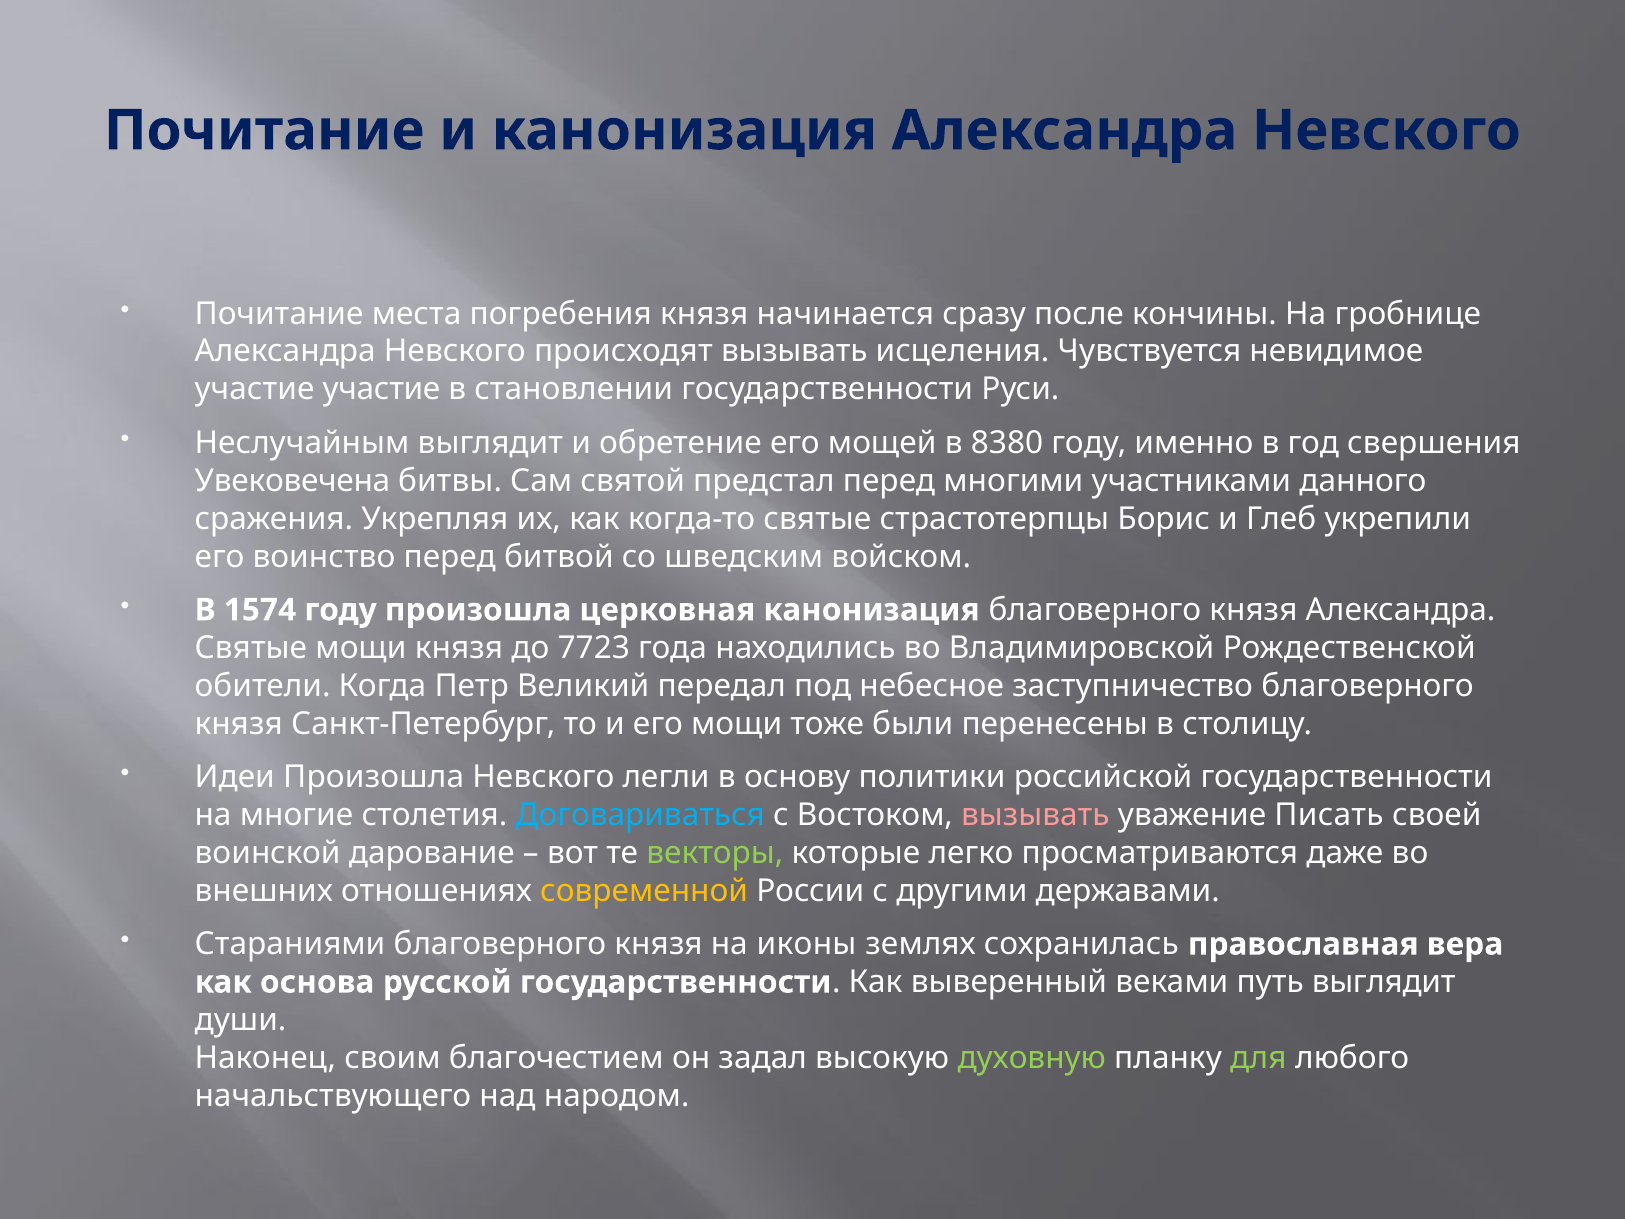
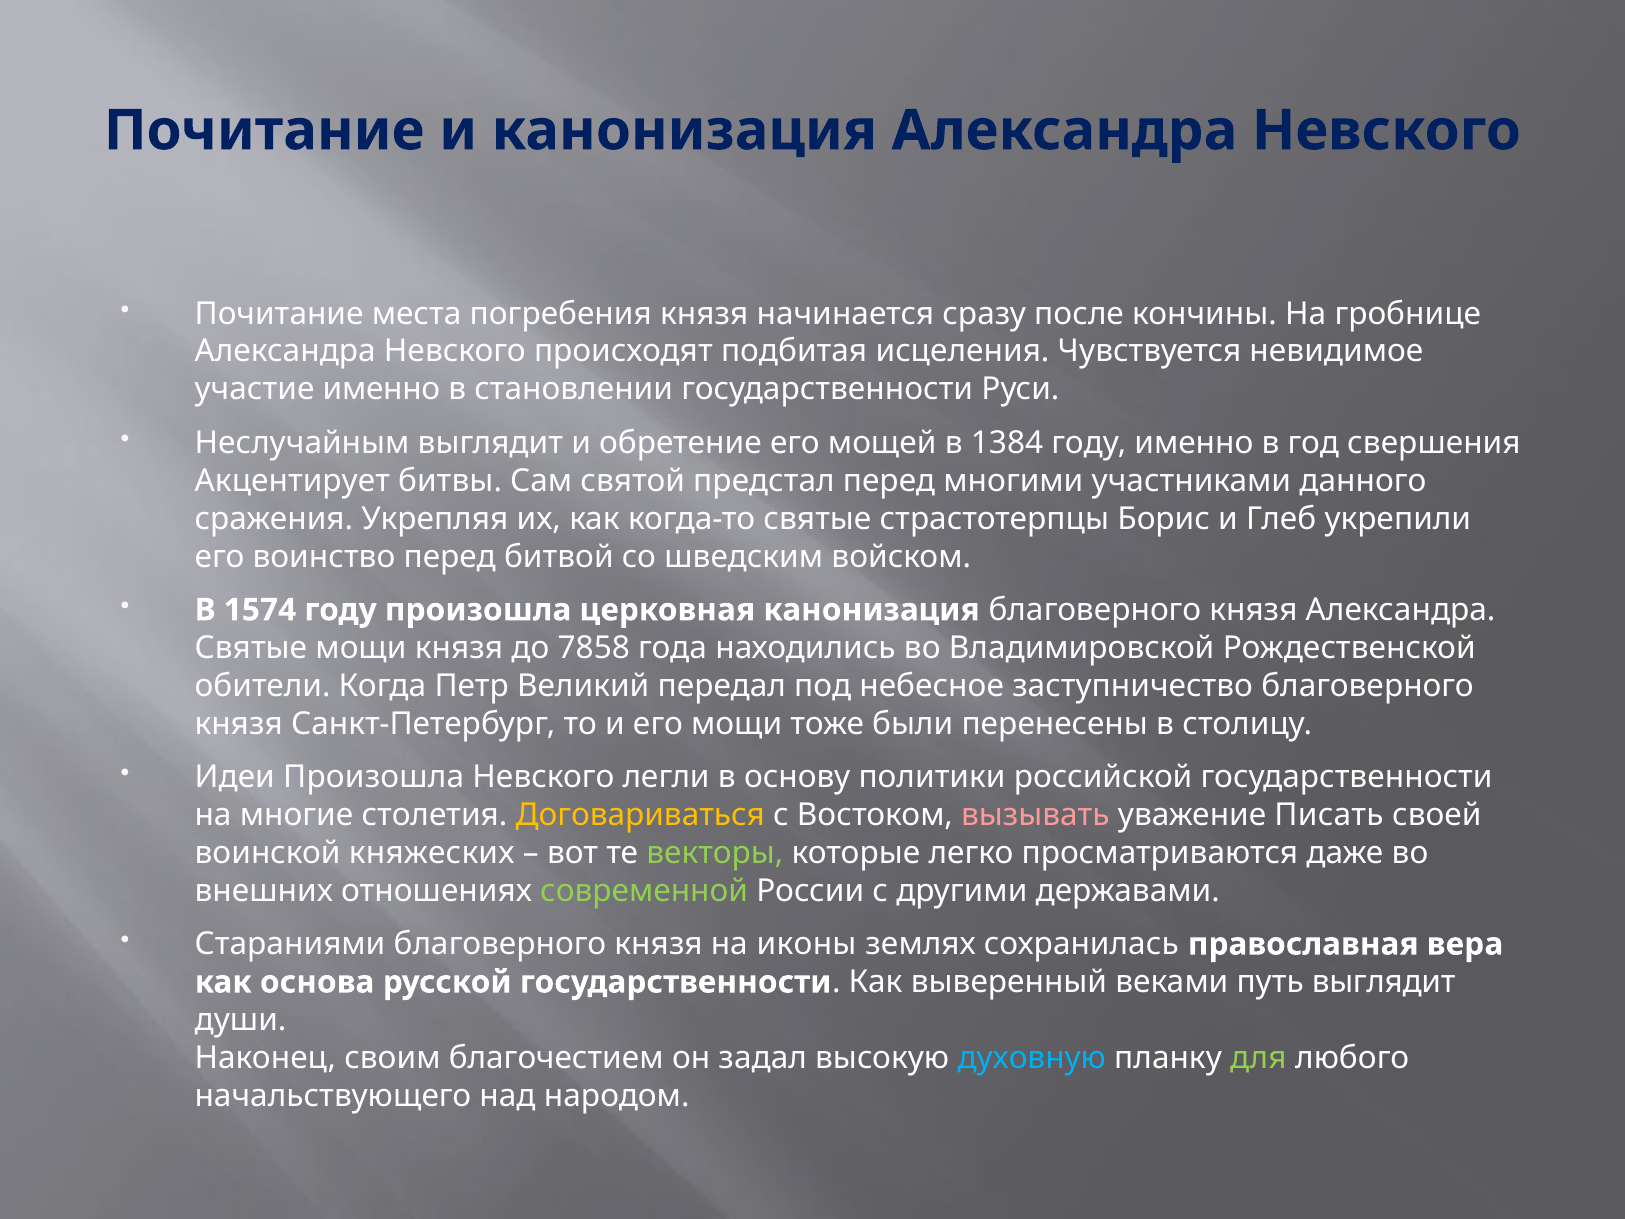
происходят вызывать: вызывать -> подбитая
участие участие: участие -> именно
8380: 8380 -> 1384
Увековечена: Увековечена -> Акцентирует
7723: 7723 -> 7858
Договариваться colour: light blue -> yellow
дарование: дарование -> княжеских
современной colour: yellow -> light green
духовную colour: light green -> light blue
